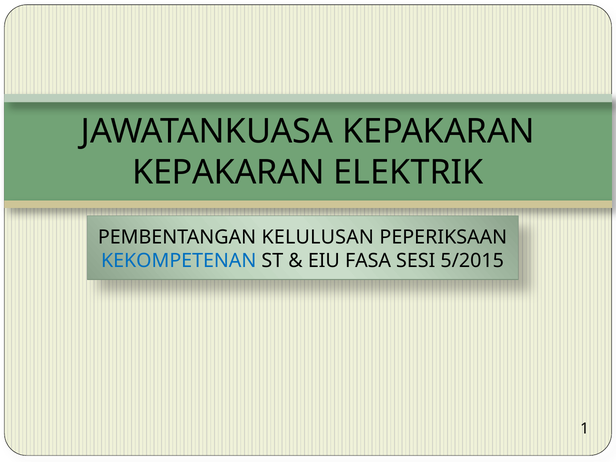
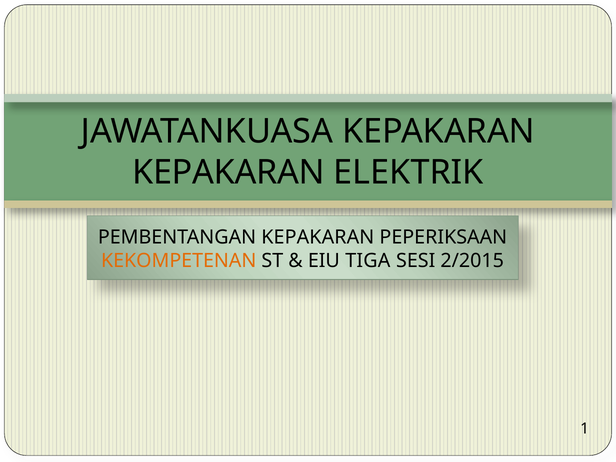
PEMBENTANGAN KELULUSAN: KELULUSAN -> KEPAKARAN
KEKOMPETENAN colour: blue -> orange
FASA: FASA -> TIGA
5/2015: 5/2015 -> 2/2015
